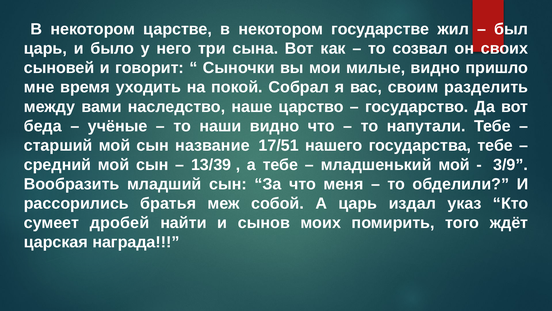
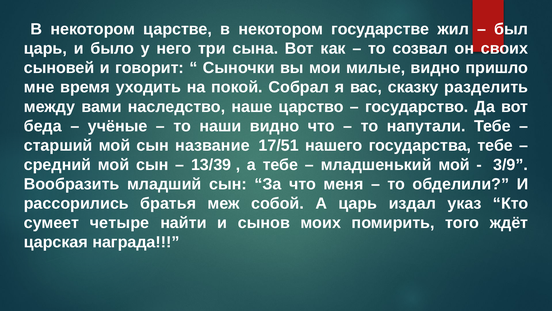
своим: своим -> сказку
дробей: дробей -> четыре
